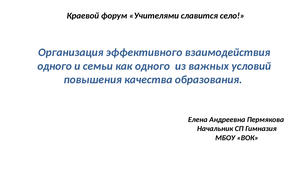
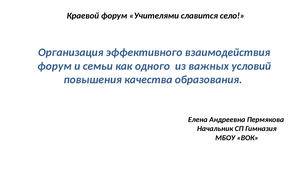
одного at (55, 66): одного -> форум
